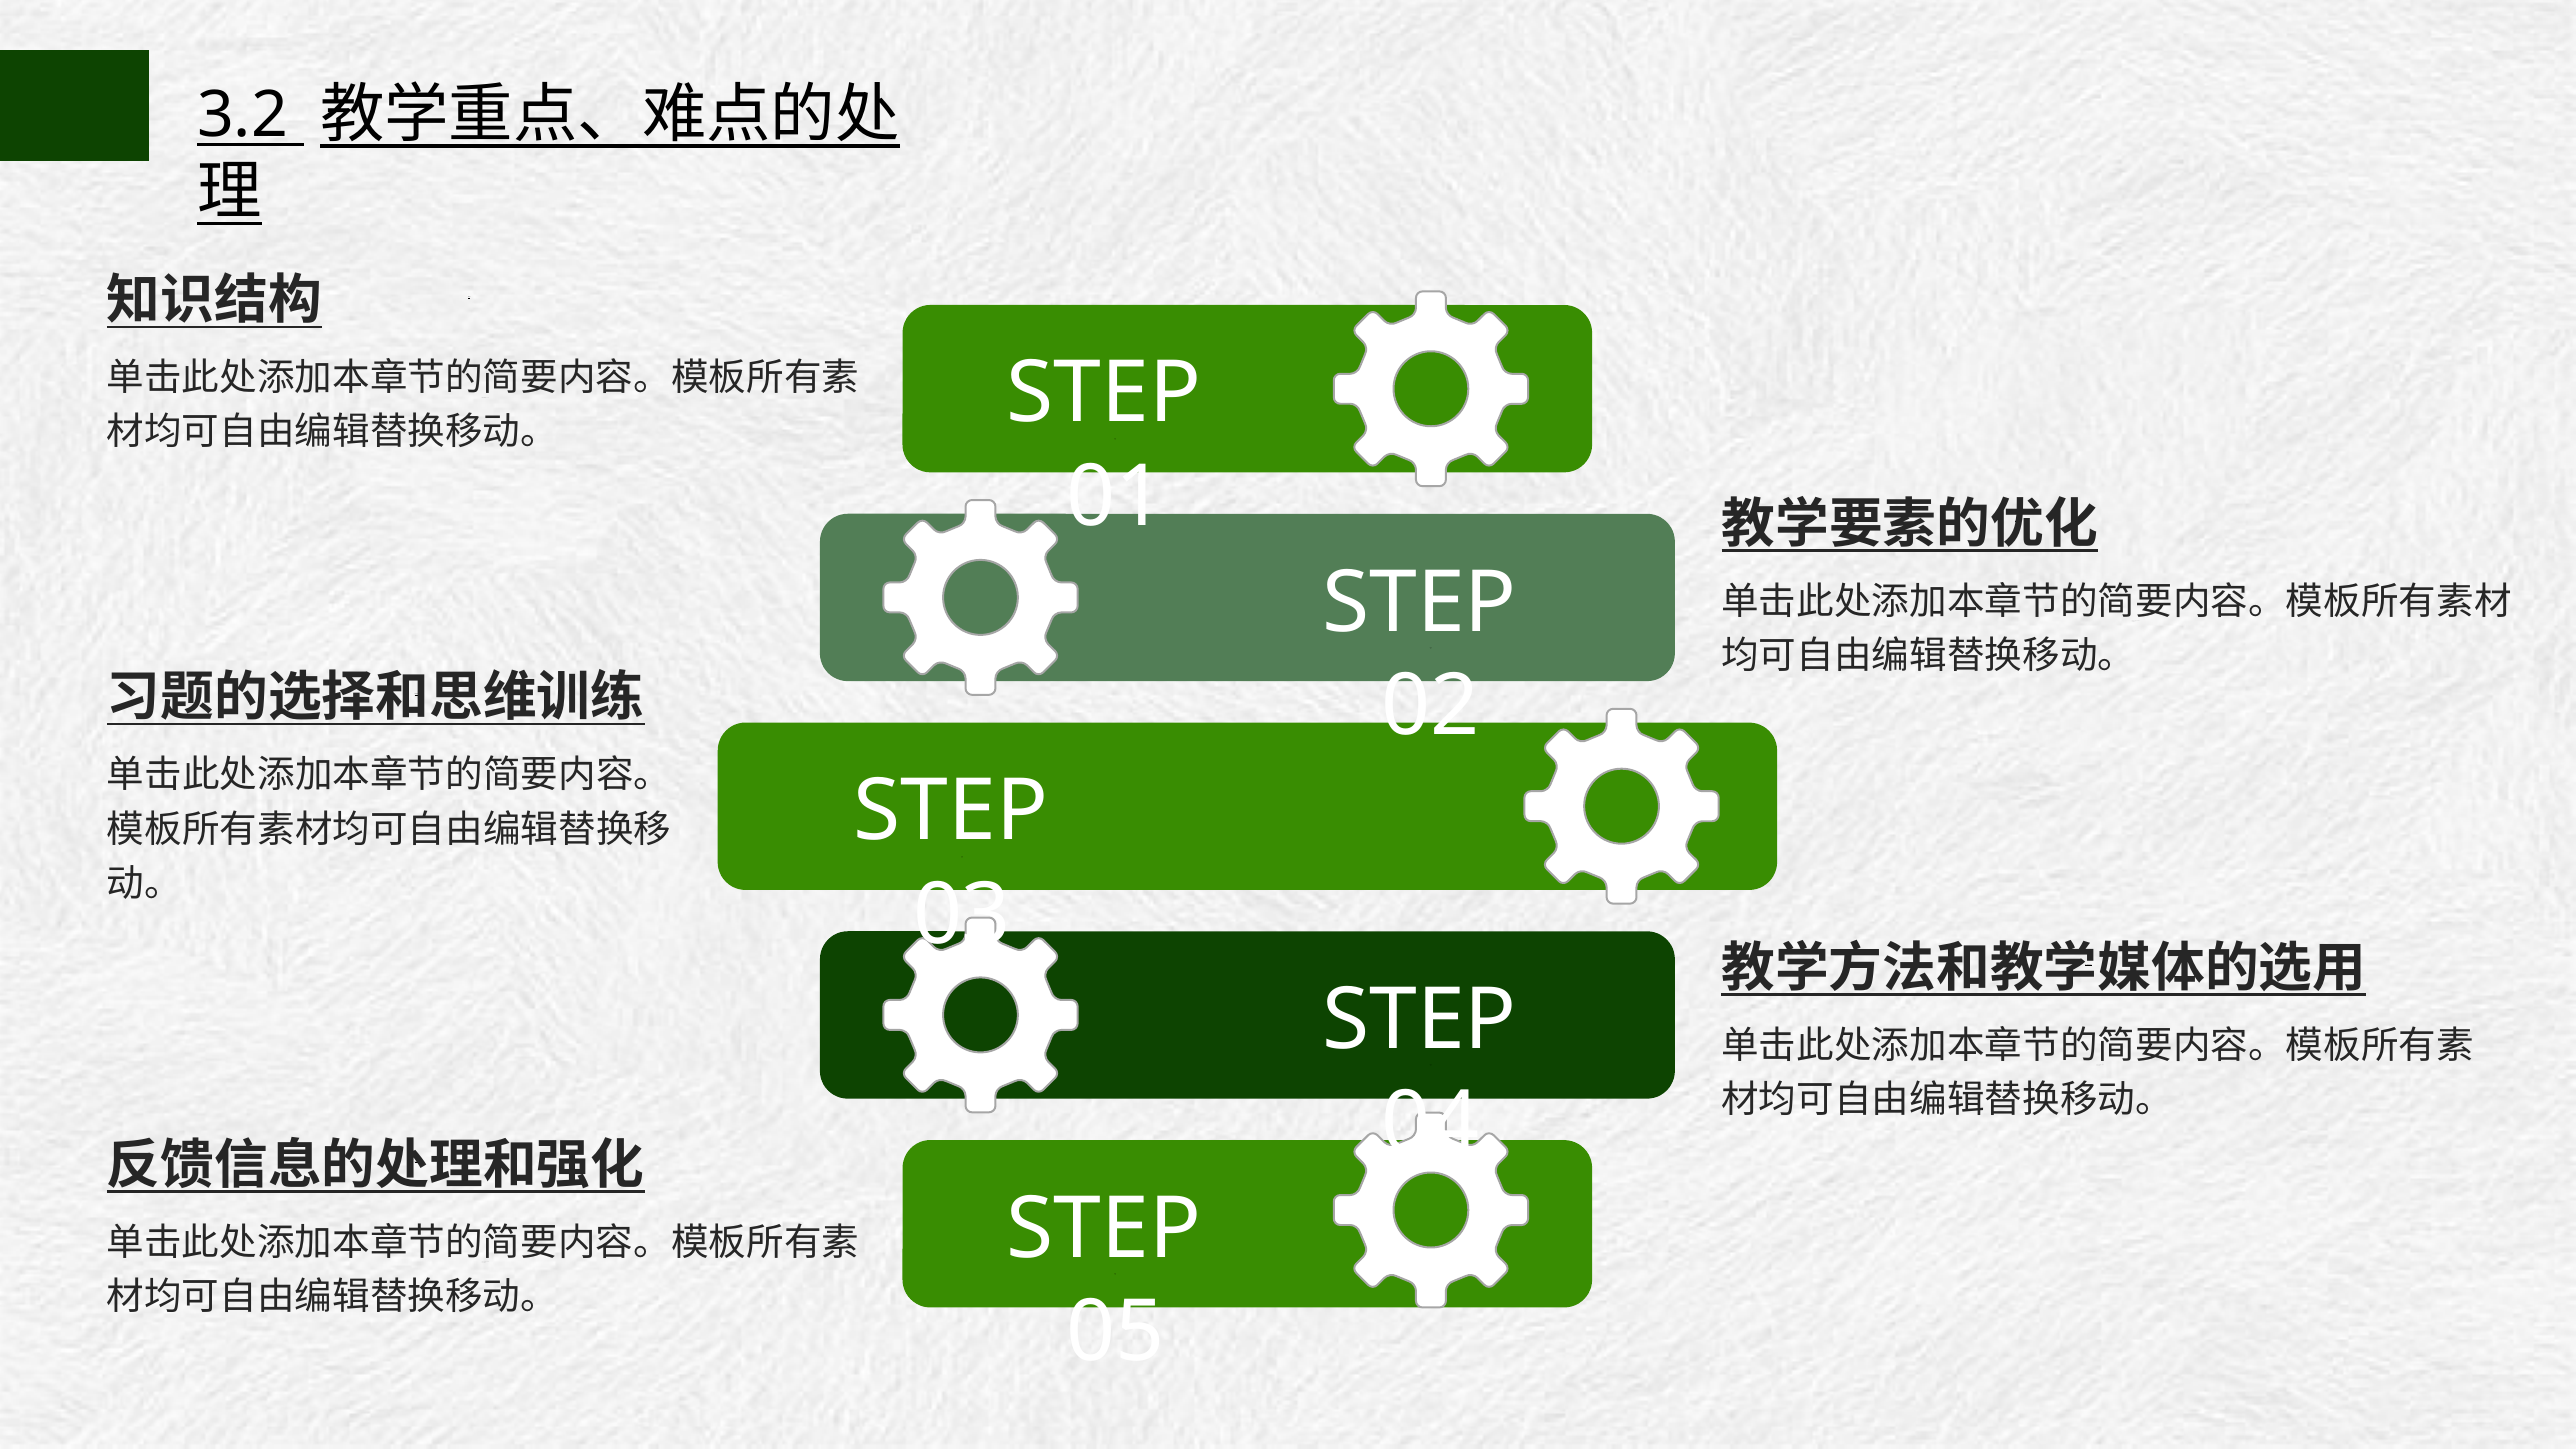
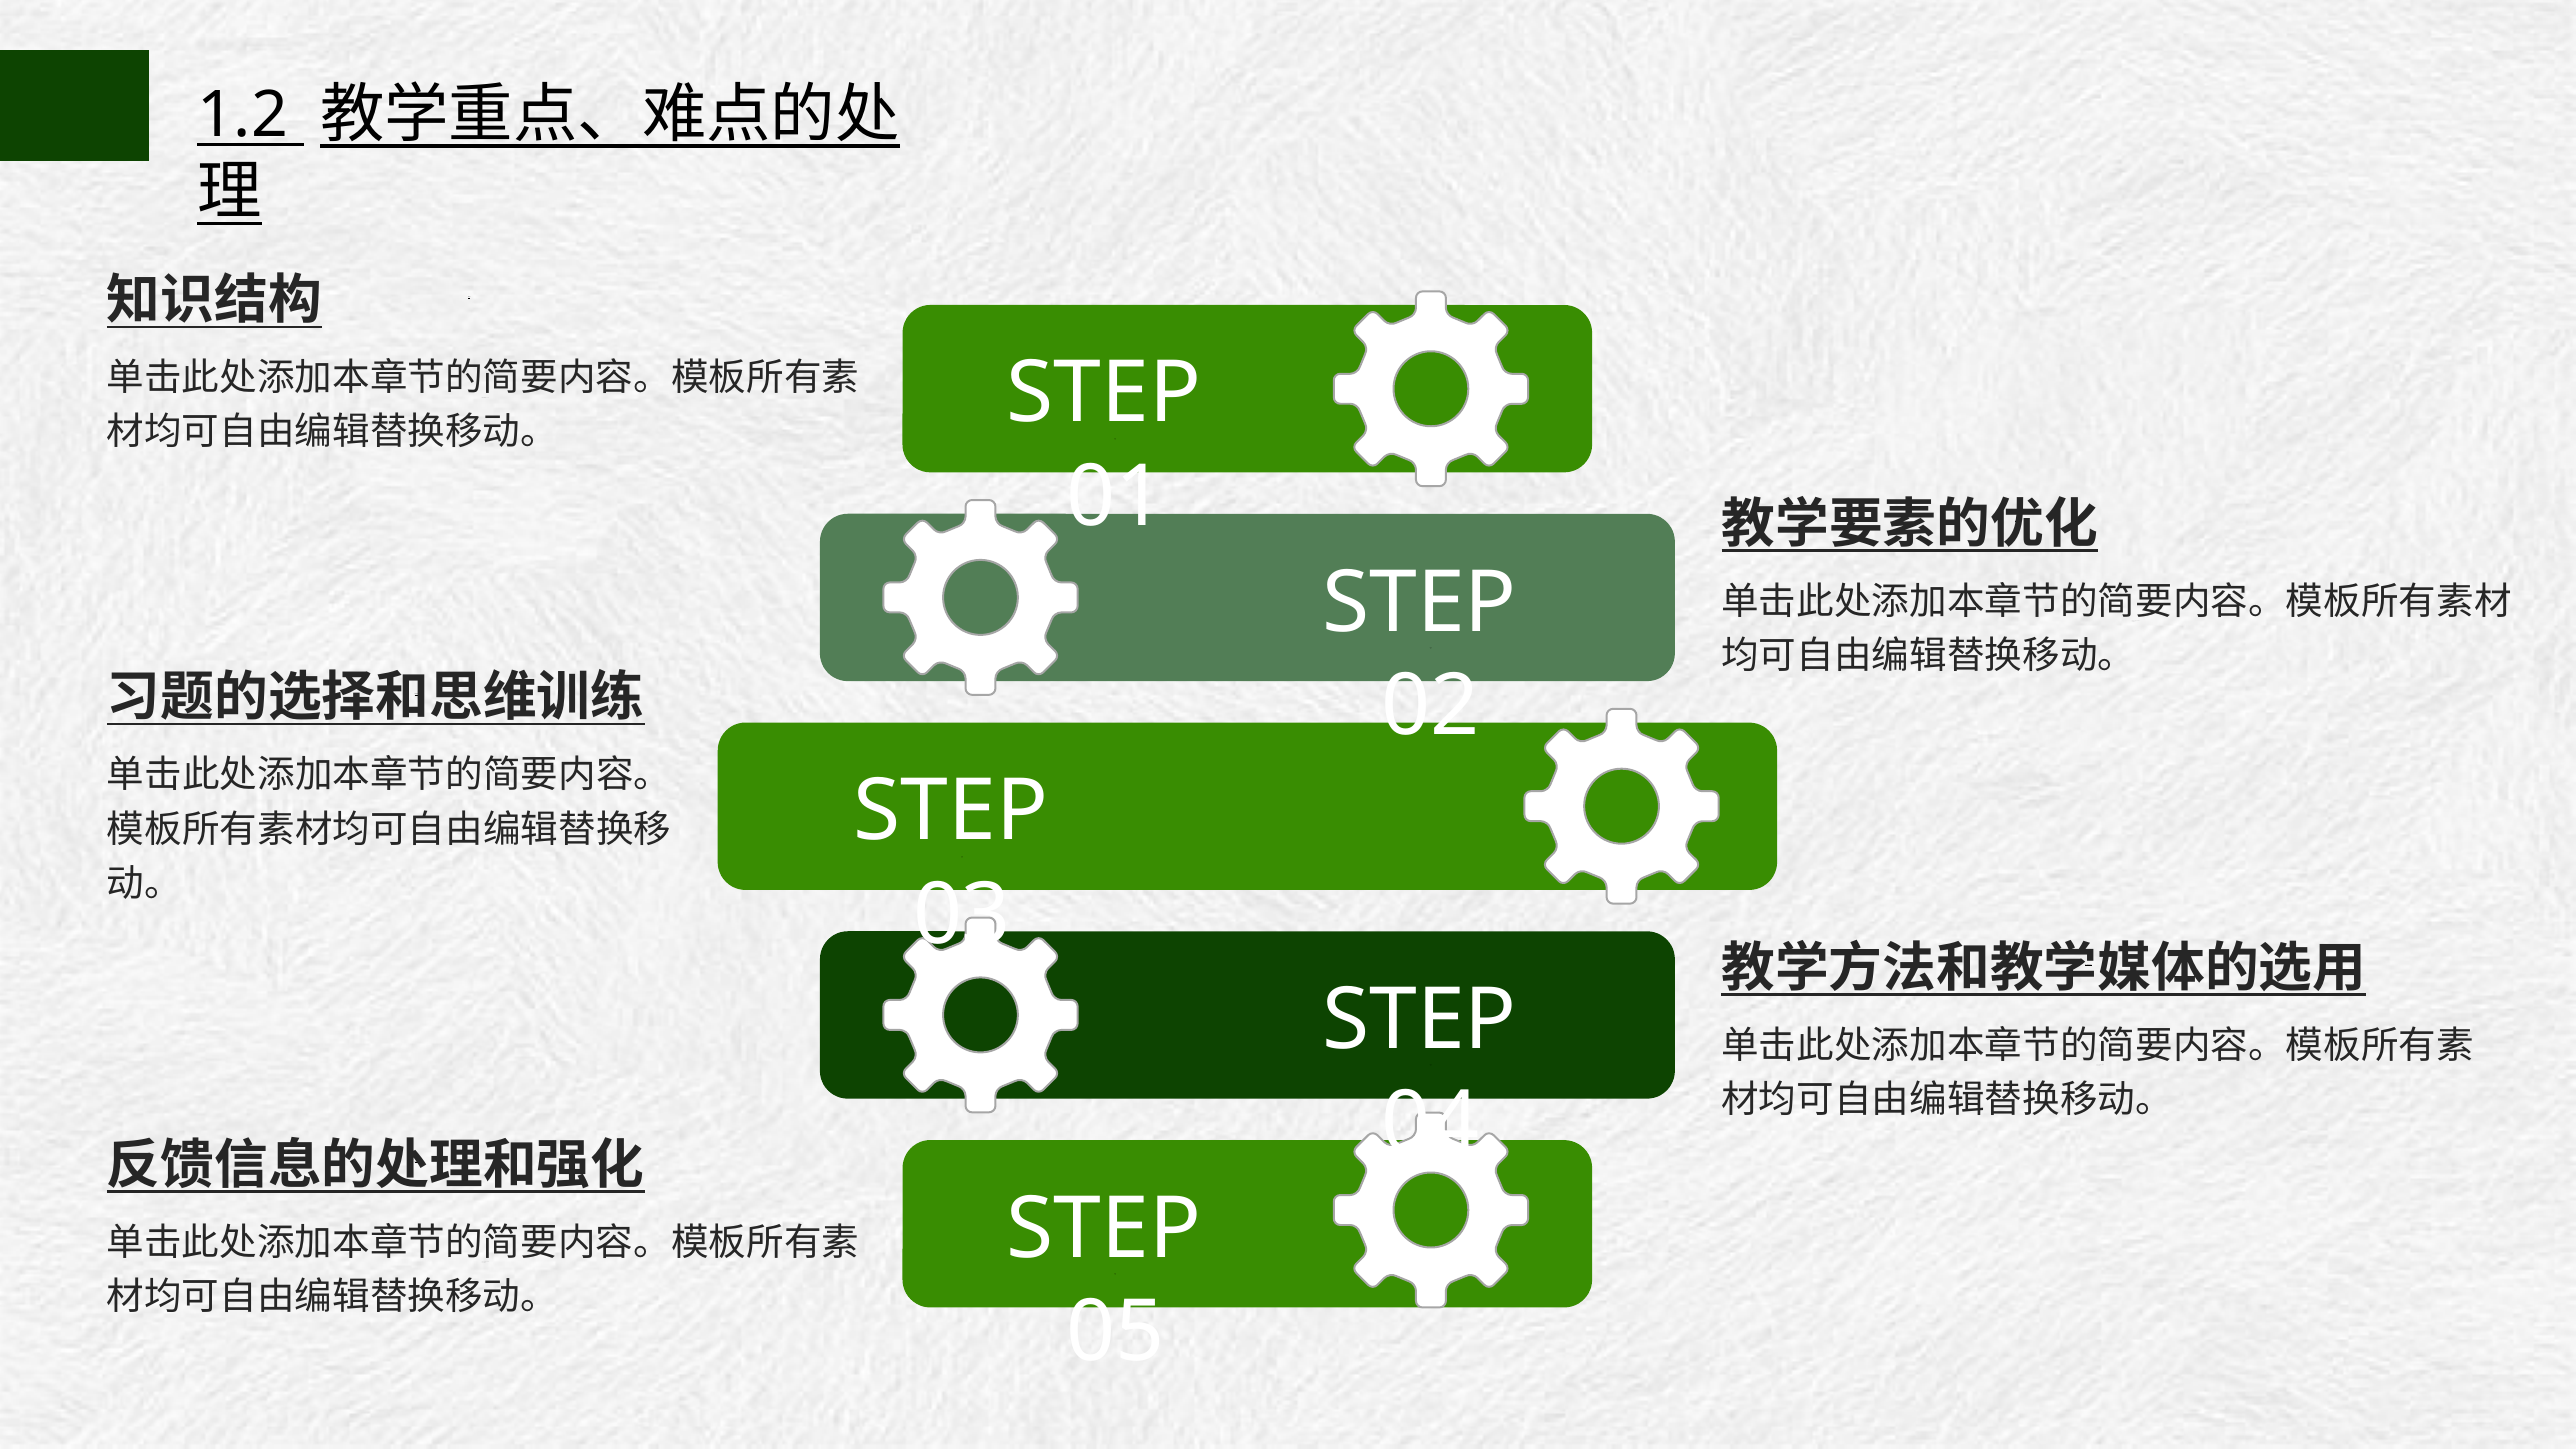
3.2: 3.2 -> 1.2
